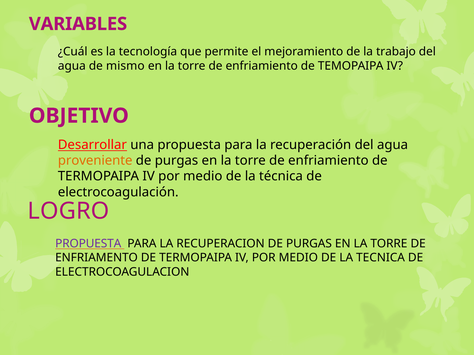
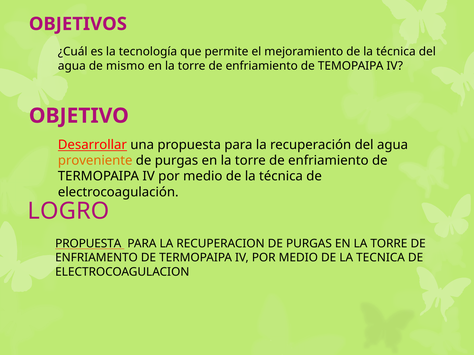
VARIABLES: VARIABLES -> OBJETIVOS
mejoramiento de la trabajo: trabajo -> técnica
PROPUESTA at (88, 244) colour: purple -> black
